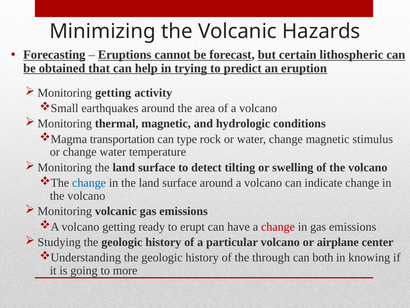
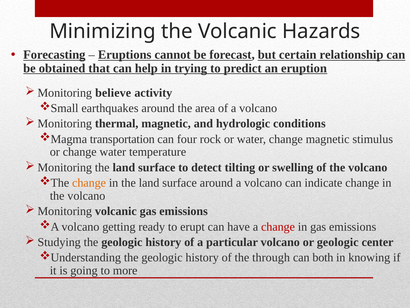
lithospheric: lithospheric -> relationship
getting at (113, 93): getting -> believe
type: type -> four
change at (89, 183) colour: blue -> orange
or airplane: airplane -> geologic
